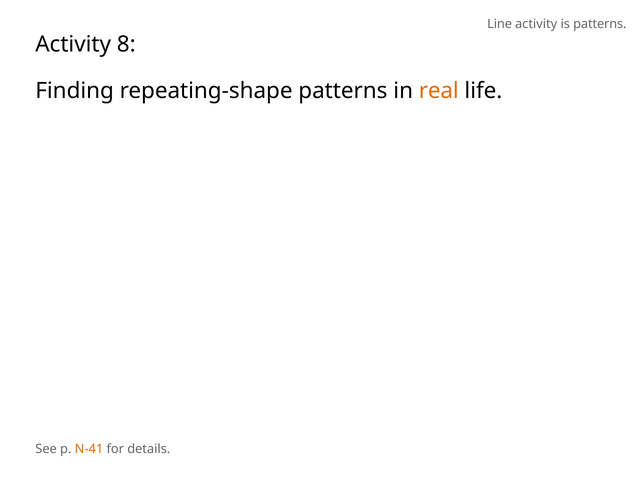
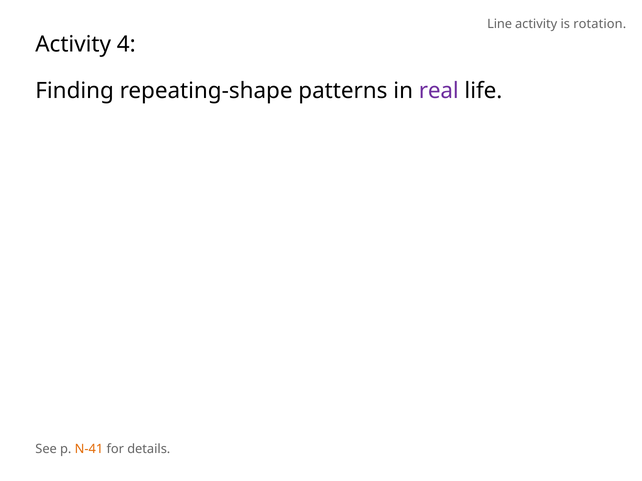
is patterns: patterns -> rotation
8: 8 -> 4
real colour: orange -> purple
